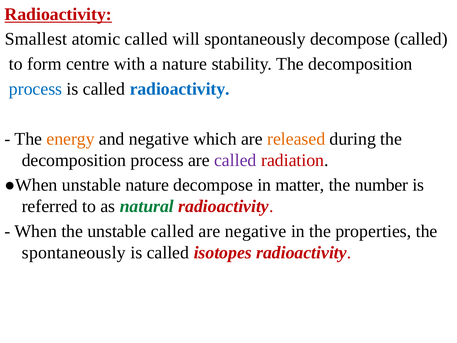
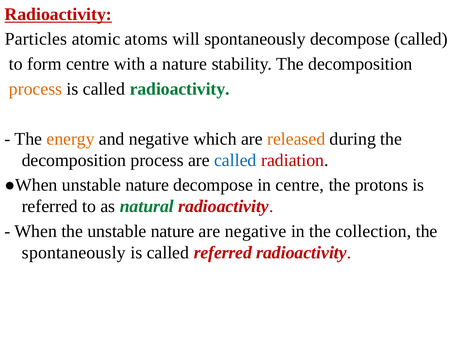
Smallest: Smallest -> Particles
atomic called: called -> atoms
process at (36, 89) colour: blue -> orange
radioactivity at (180, 89) colour: blue -> green
called at (235, 160) colour: purple -> blue
in matter: matter -> centre
number: number -> protons
the unstable called: called -> nature
properties: properties -> collection
called isotopes: isotopes -> referred
